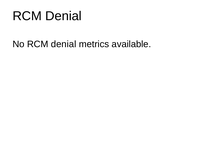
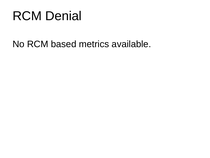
No RCM denial: denial -> based
